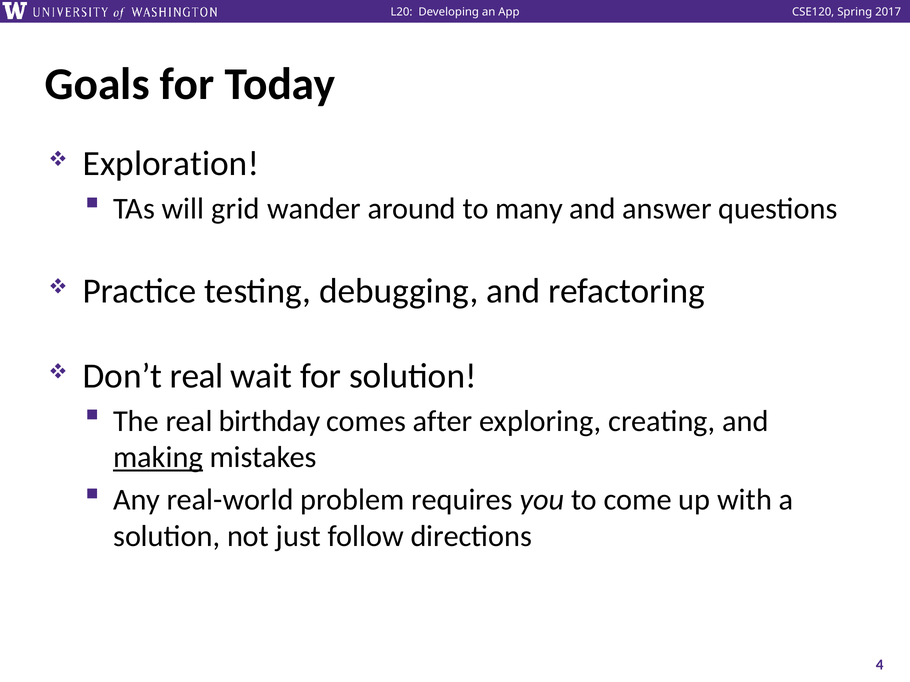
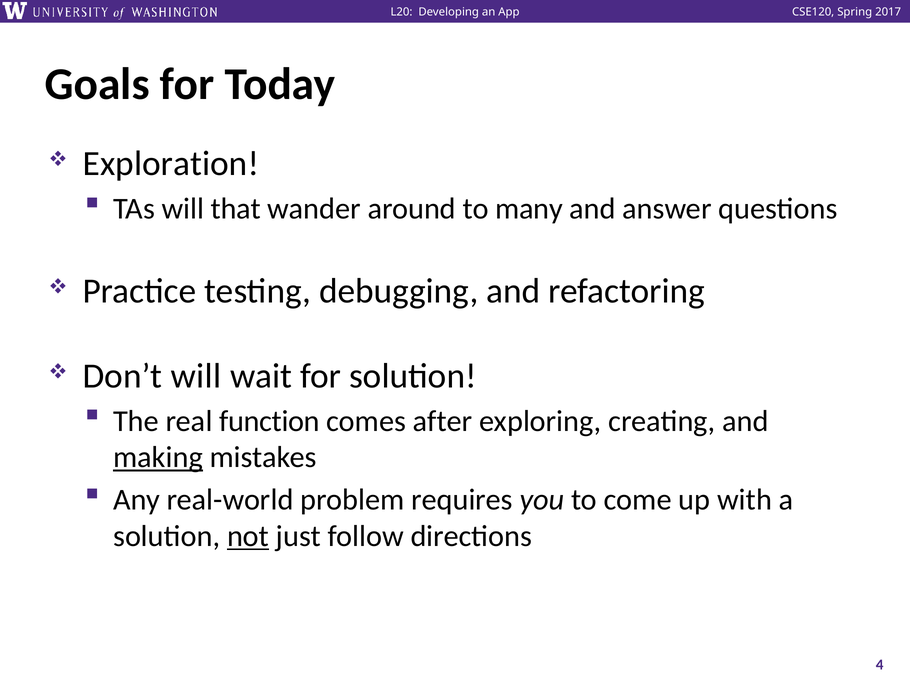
grid: grid -> that
Don’t real: real -> will
birthday: birthday -> function
not underline: none -> present
